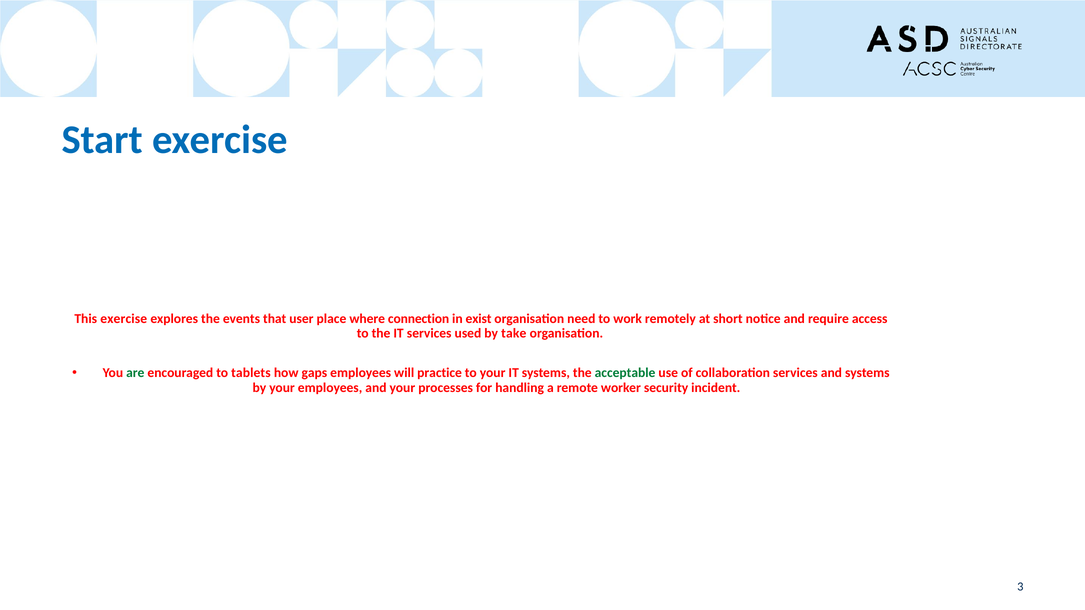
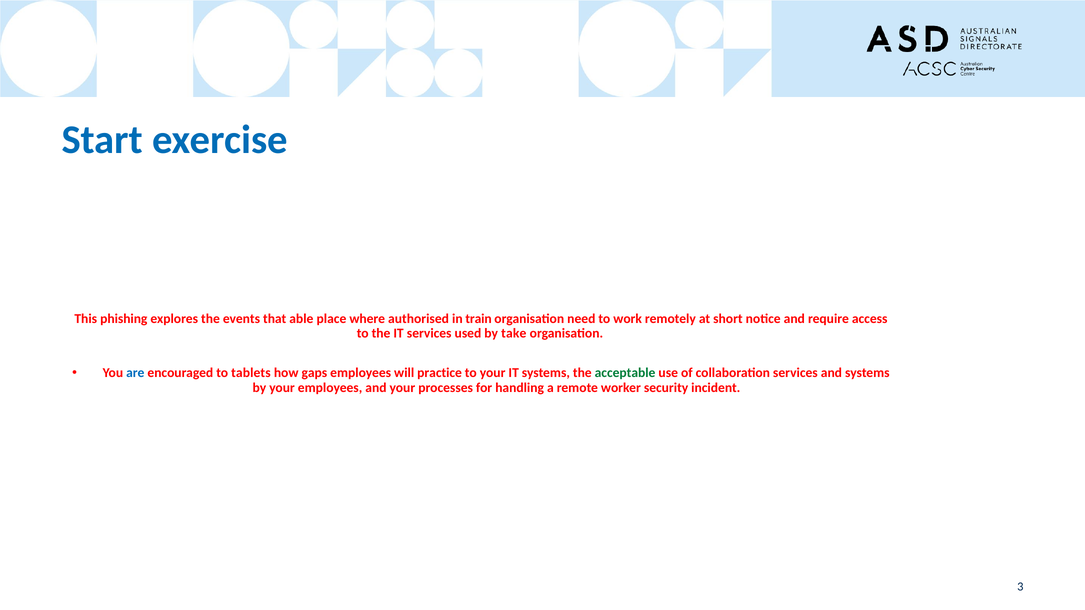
This exercise: exercise -> phishing
user: user -> able
connection: connection -> authorised
exist: exist -> train
are colour: green -> blue
